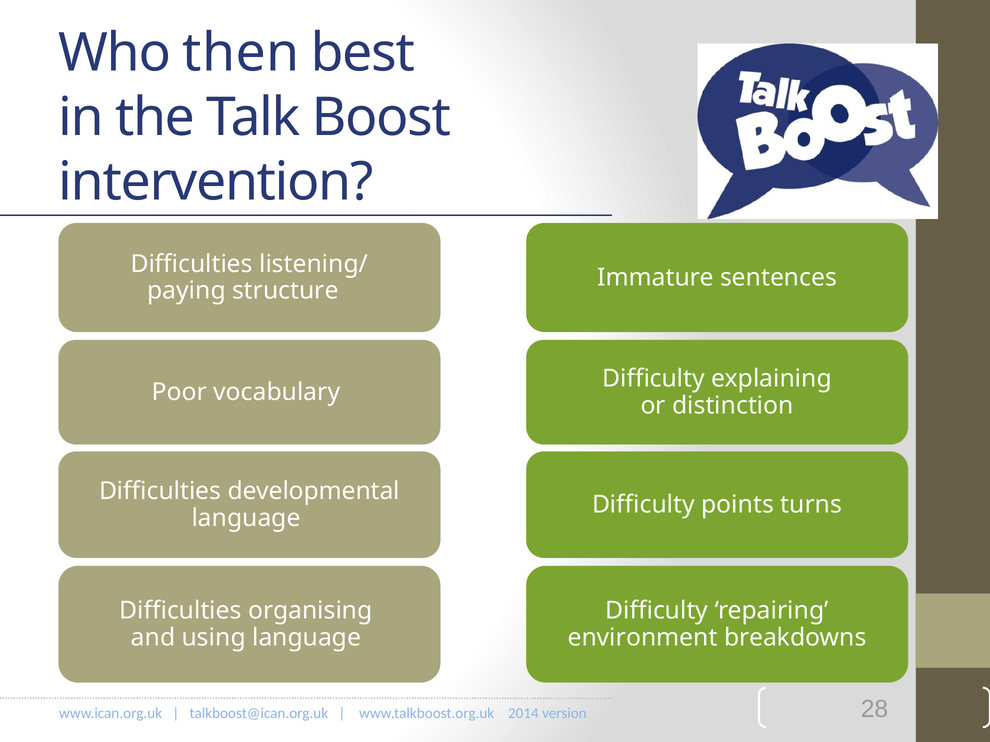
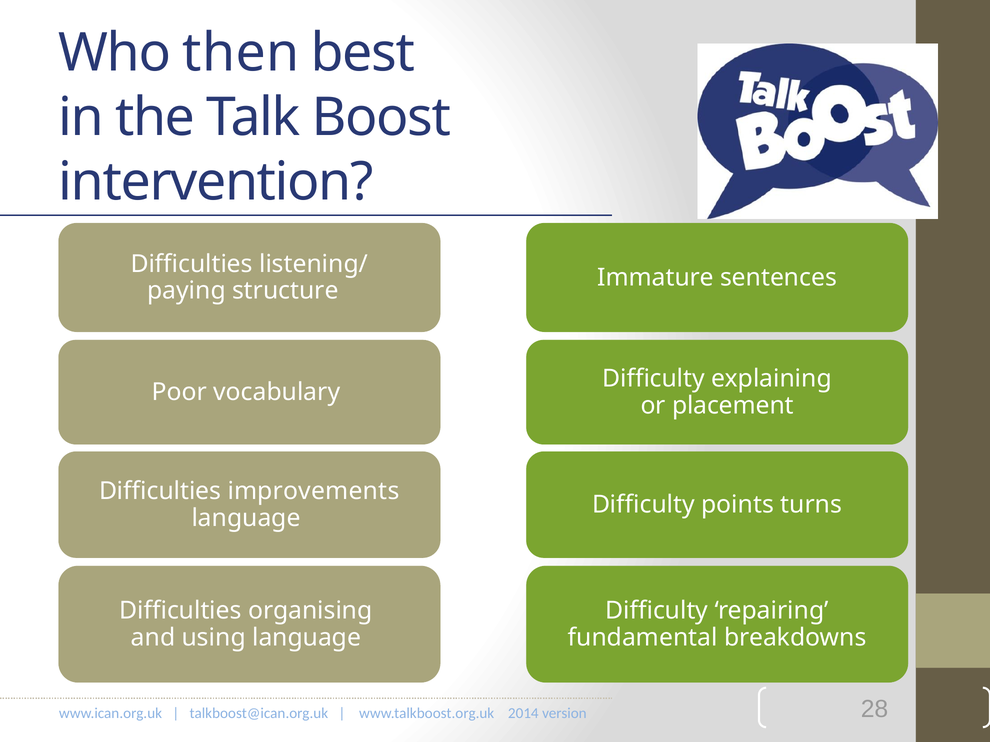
distinction: distinction -> placement
developmental: developmental -> improvements
environment: environment -> fundamental
